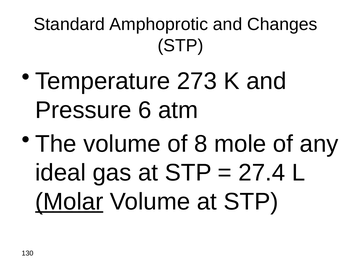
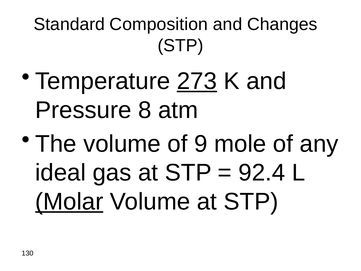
Amphoprotic: Amphoprotic -> Composition
273 underline: none -> present
6: 6 -> 8
8: 8 -> 9
27.4: 27.4 -> 92.4
